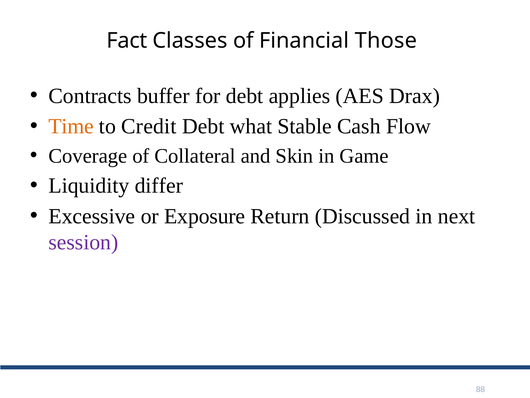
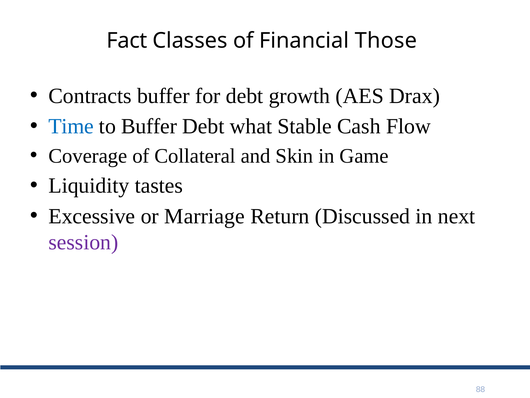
applies: applies -> growth
Time colour: orange -> blue
to Credit: Credit -> Buffer
differ: differ -> tastes
Exposure: Exposure -> Marriage
